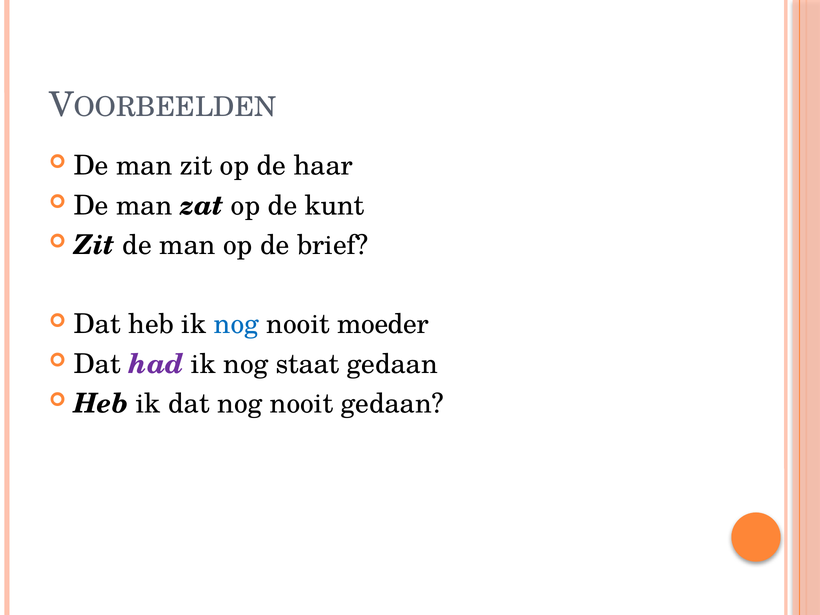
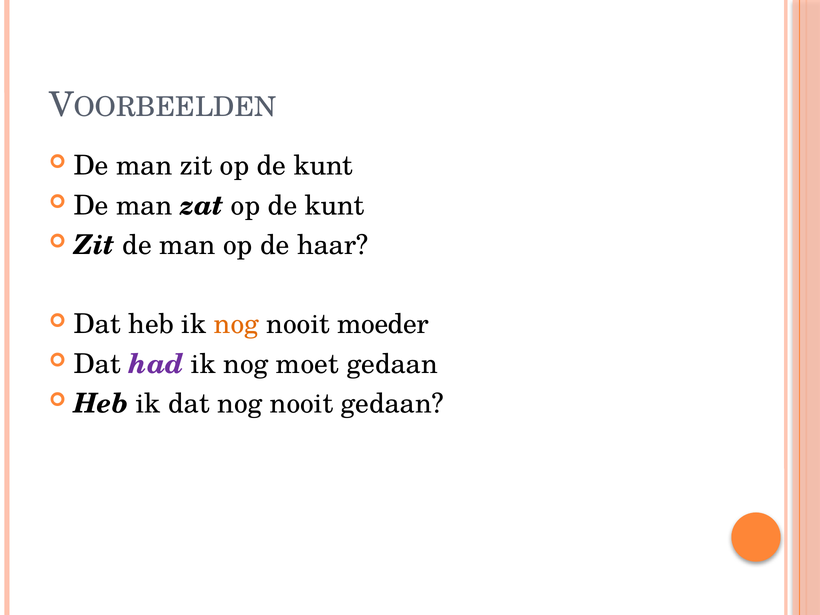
zit op de haar: haar -> kunt
brief: brief -> haar
nog at (236, 324) colour: blue -> orange
staat: staat -> moet
